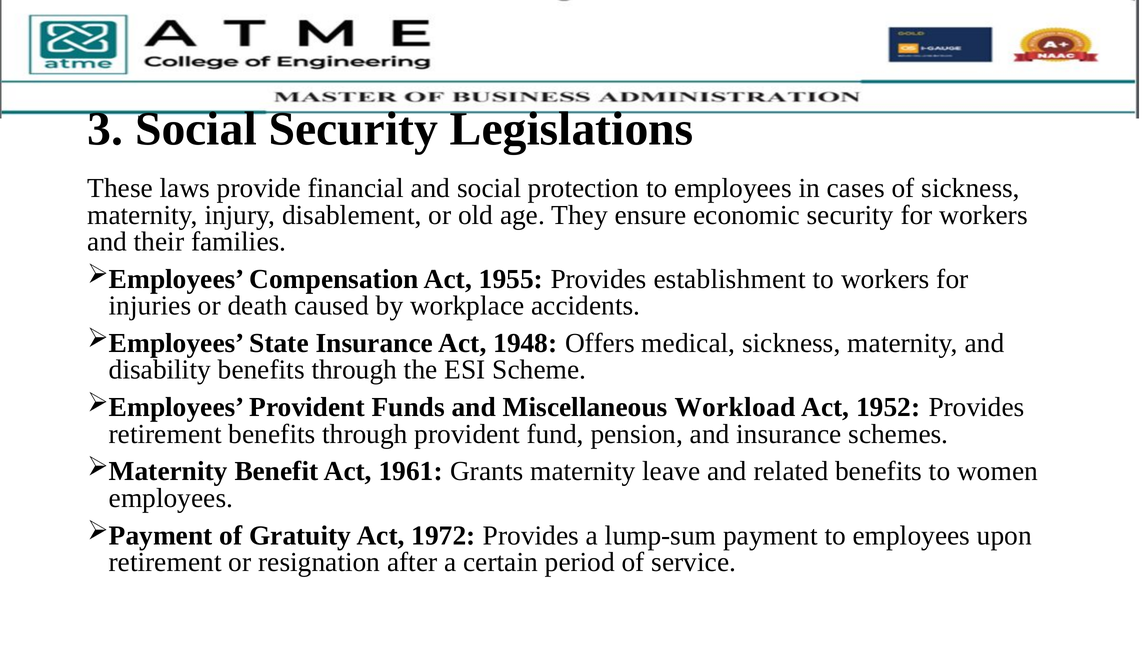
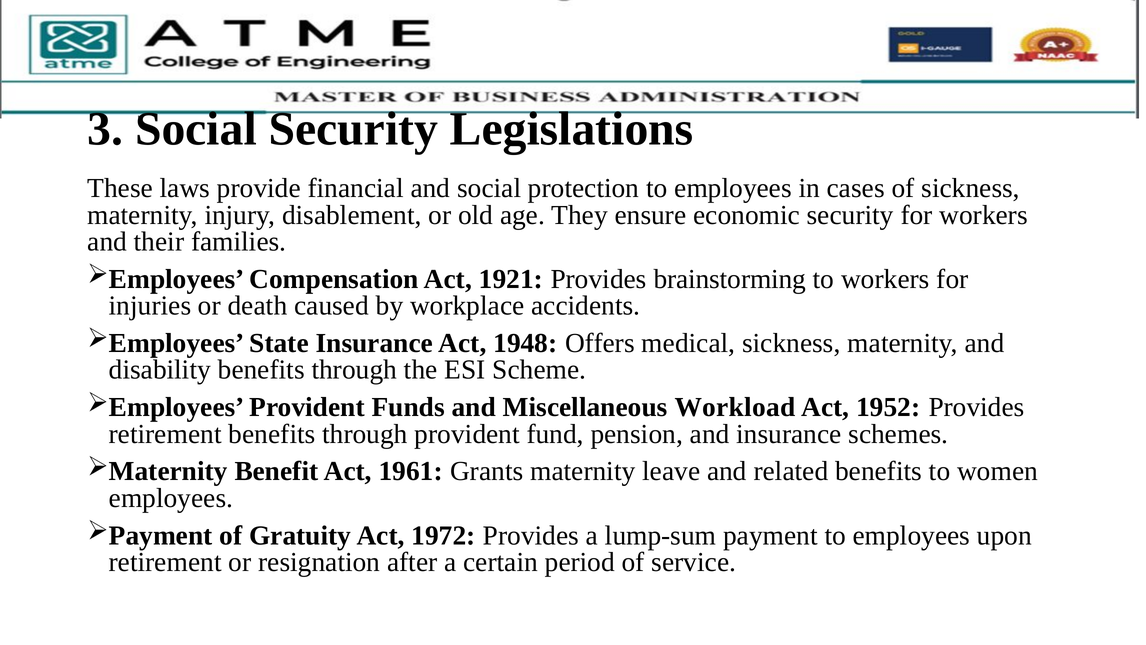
1955: 1955 -> 1921
establishment: establishment -> brainstorming
